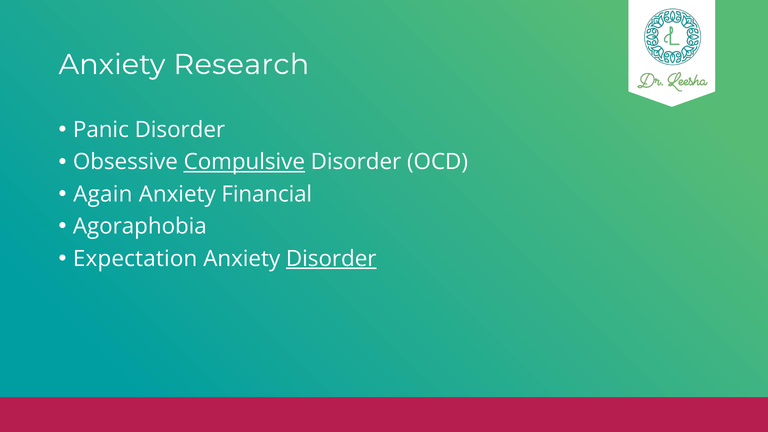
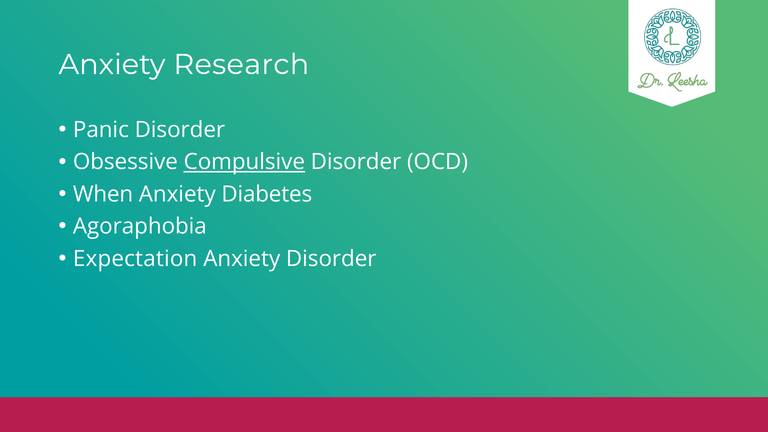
Again: Again -> When
Financial: Financial -> Diabetes
Disorder at (331, 259) underline: present -> none
